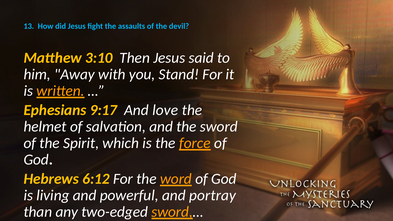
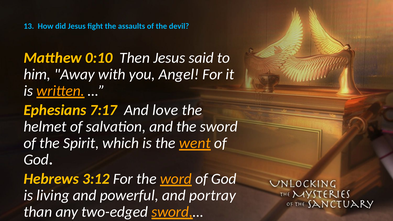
3:10: 3:10 -> 0:10
Stand: Stand -> Angel
9:17: 9:17 -> 7:17
force: force -> went
6:12: 6:12 -> 3:12
